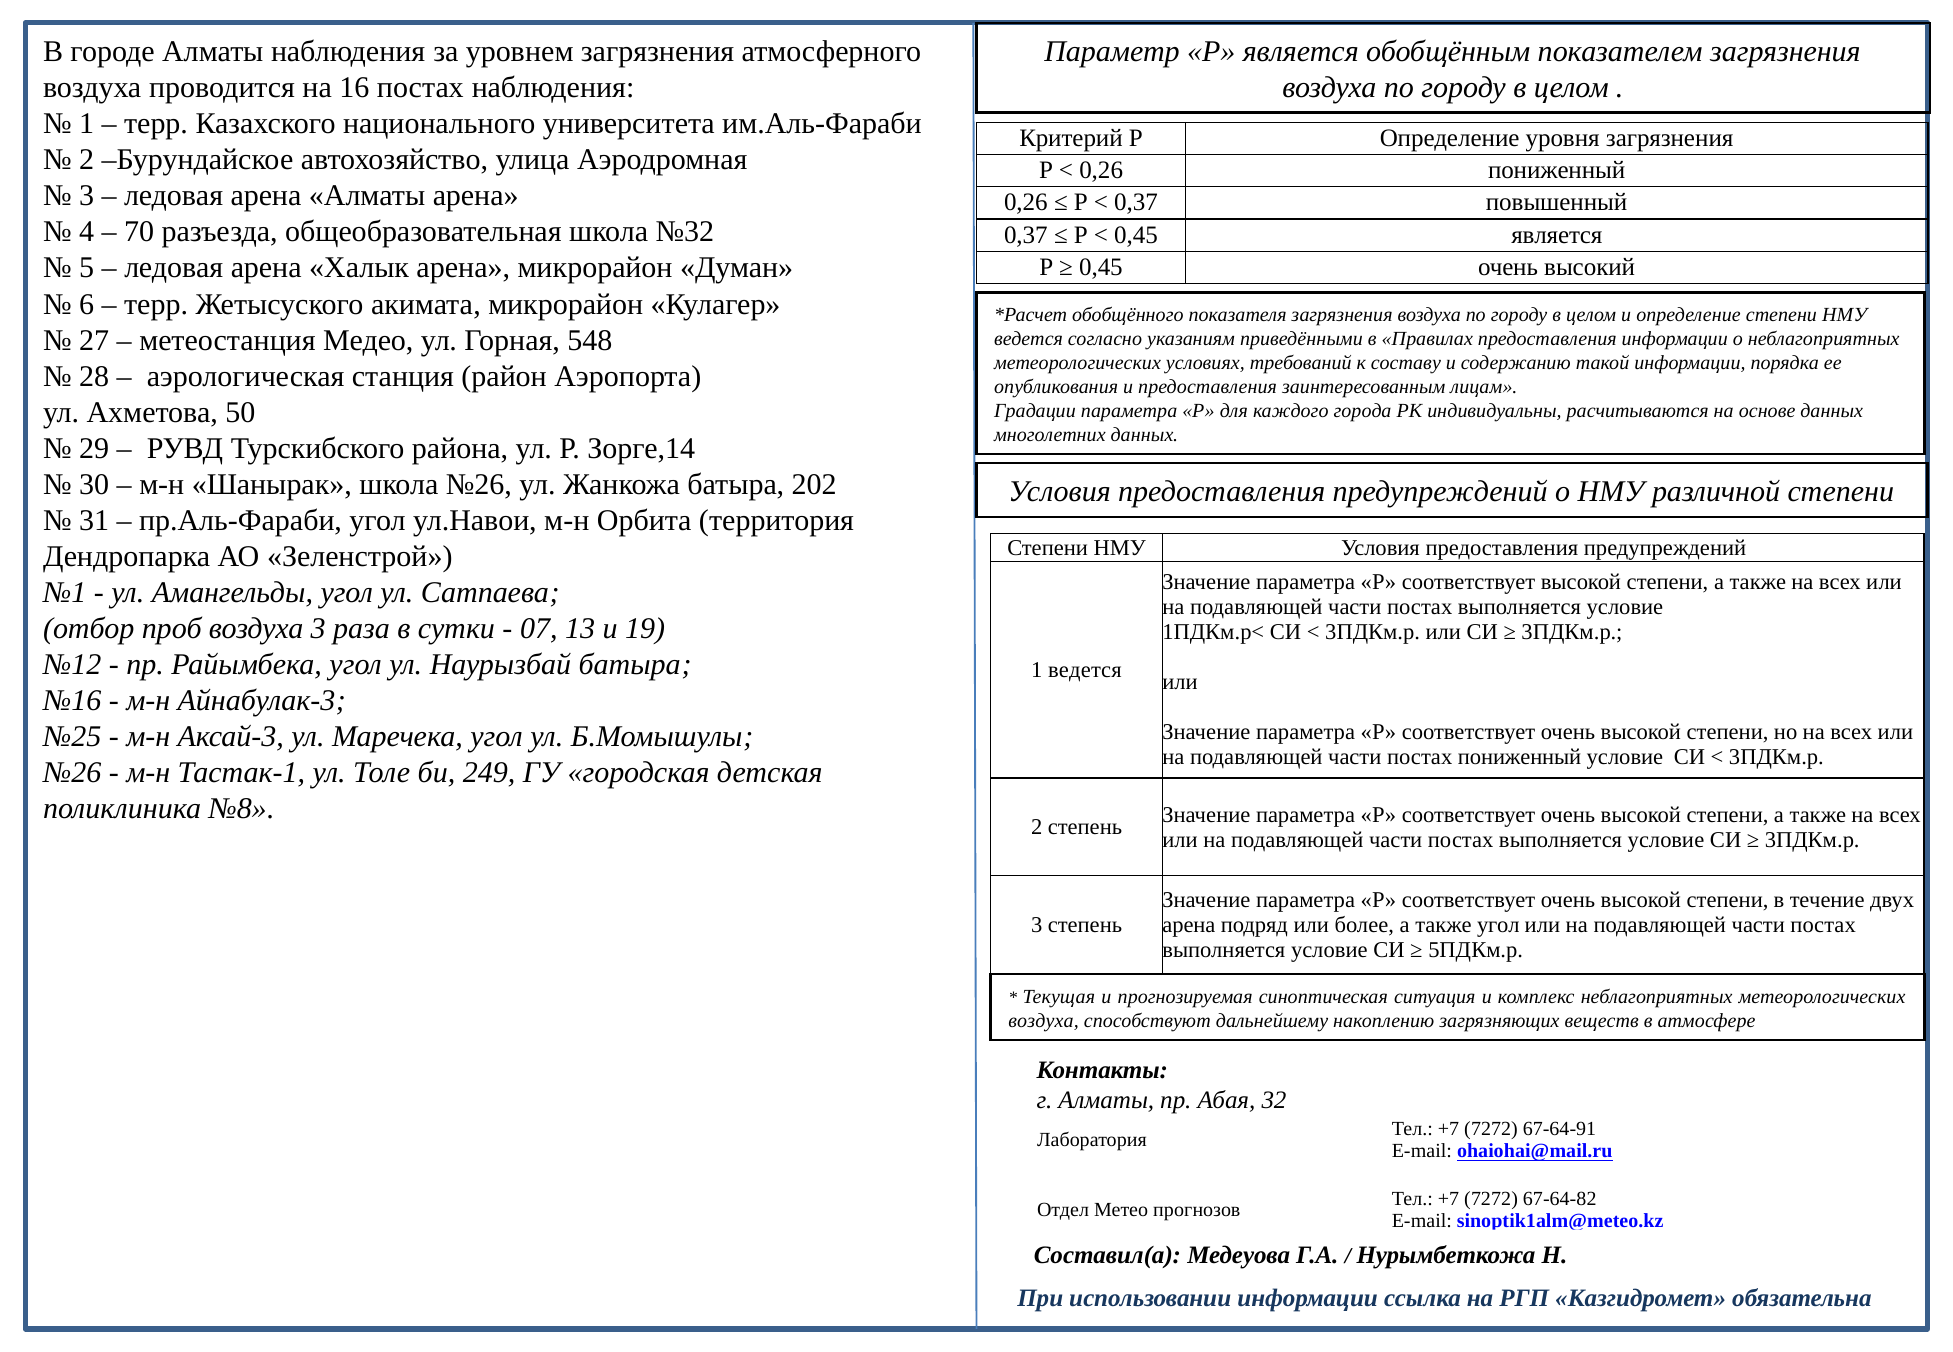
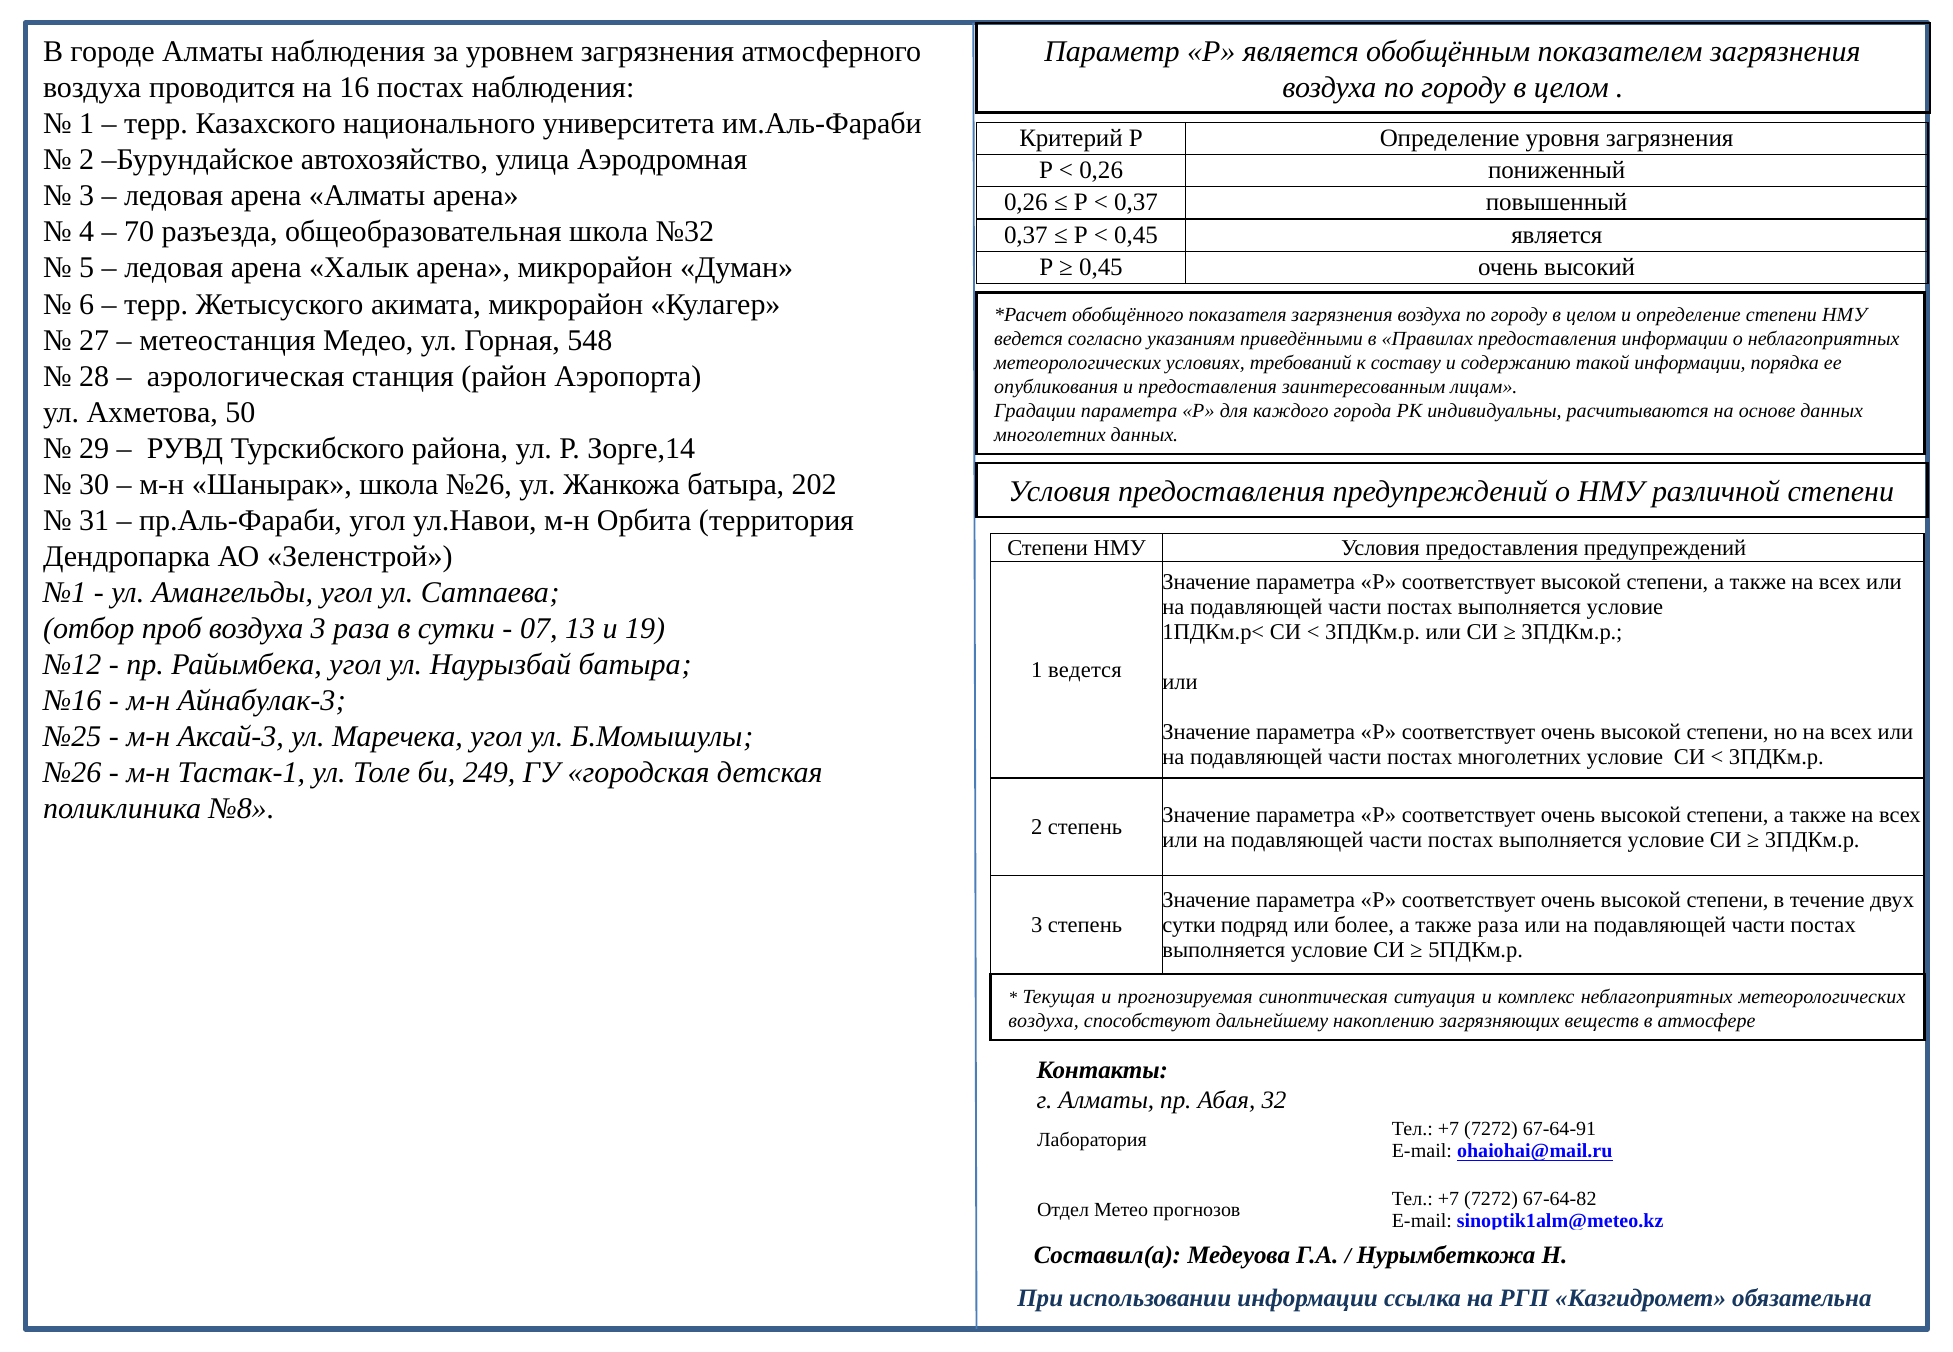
постах пониженный: пониженный -> многолетних
арена at (1189, 925): арена -> сутки
также угол: угол -> раза
